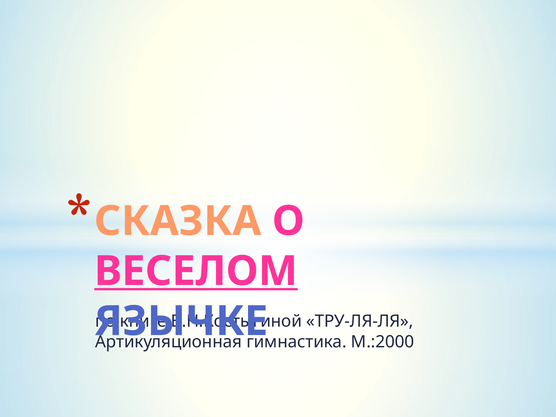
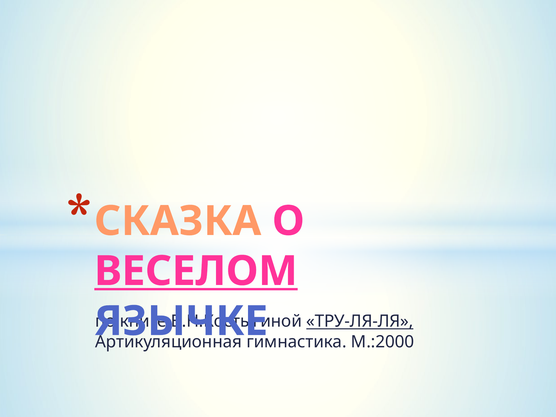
ТРУ-ЛЯ-ЛЯ underline: none -> present
